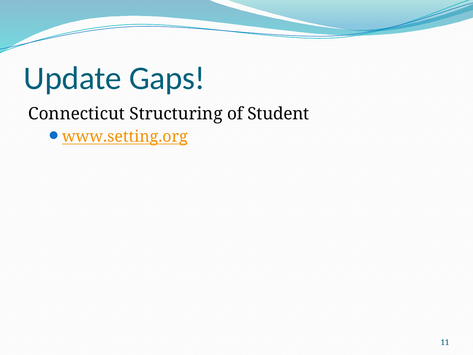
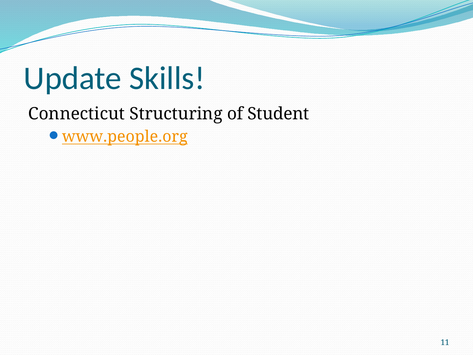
Gaps: Gaps -> Skills
www.setting.org: www.setting.org -> www.people.org
